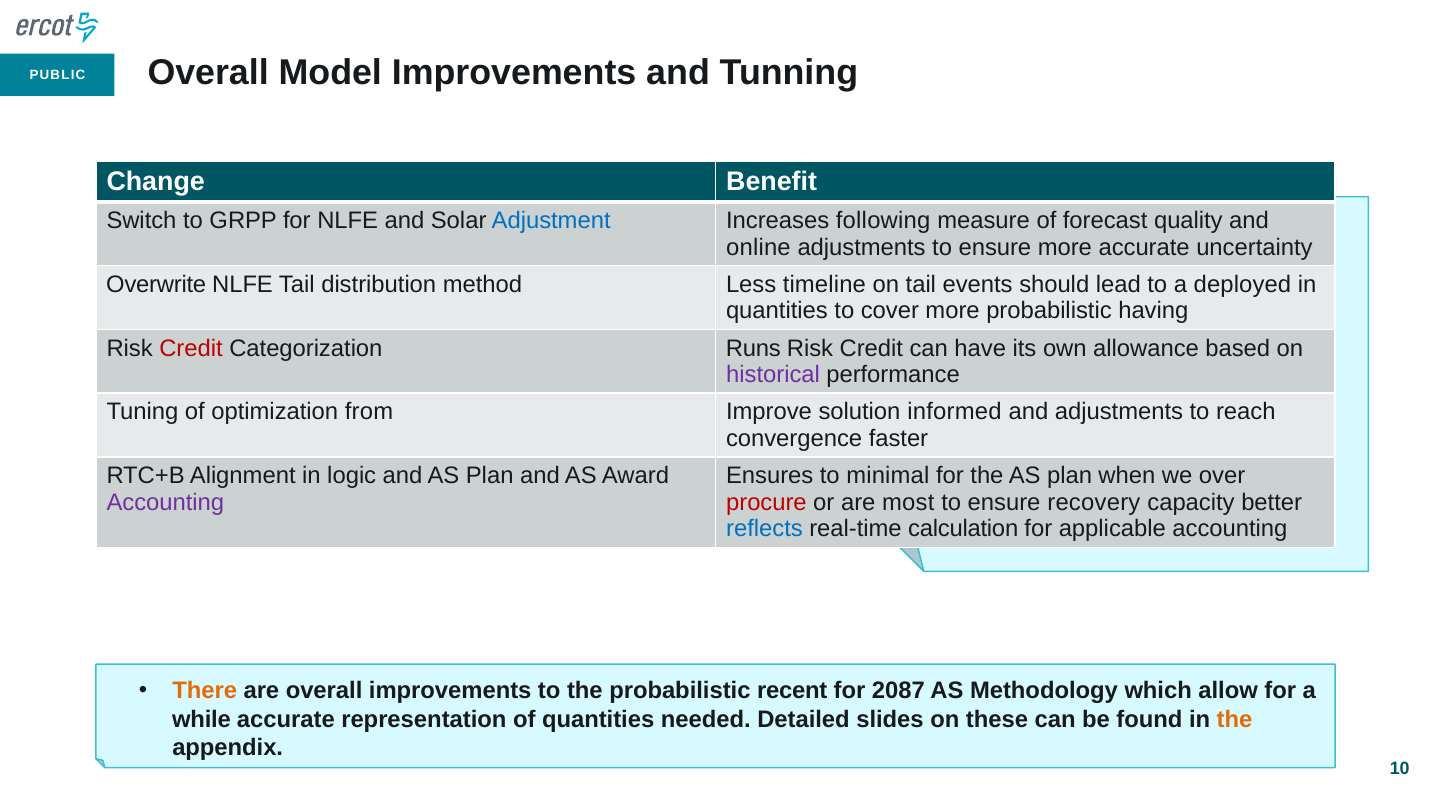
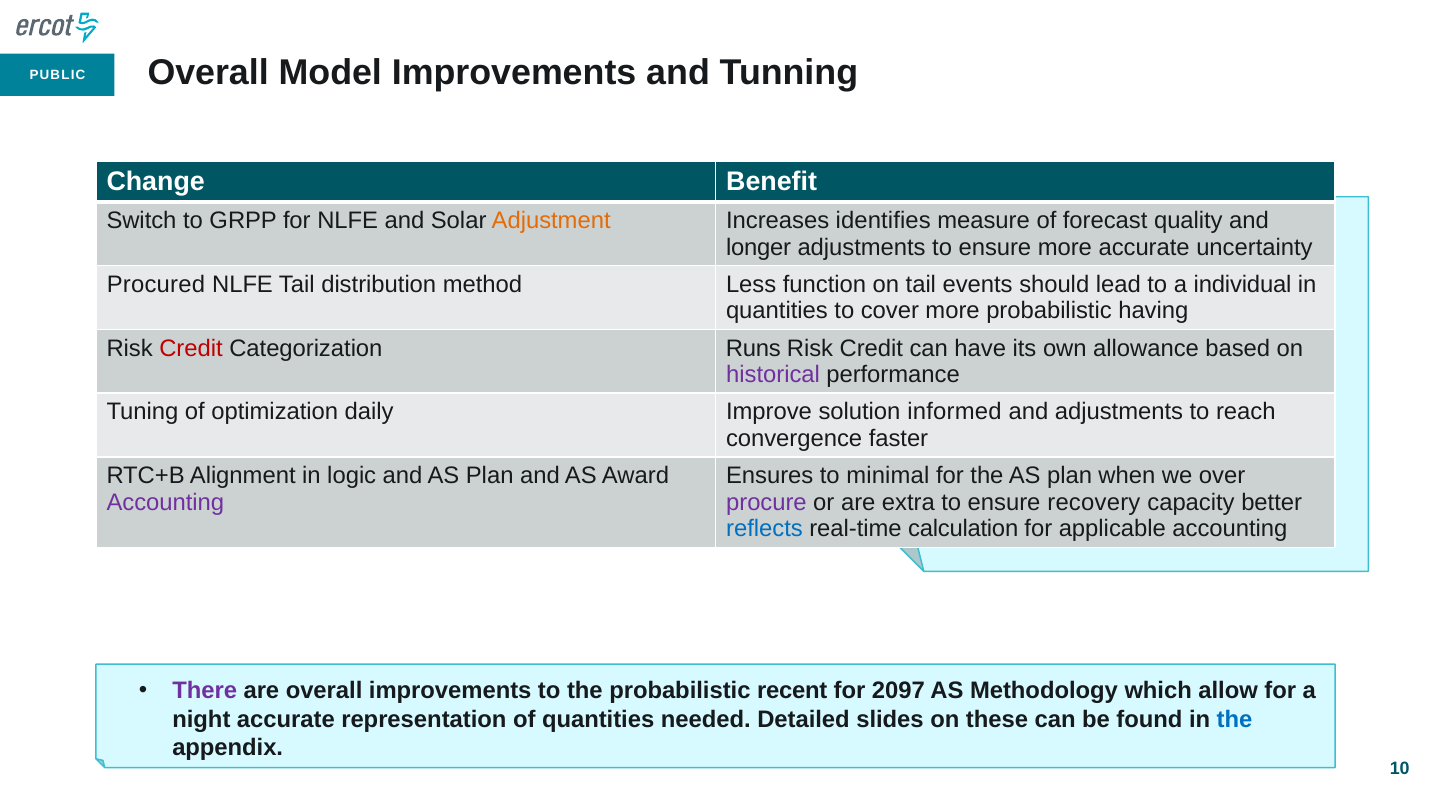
Adjustment colour: blue -> orange
following: following -> identifies
online: online -> longer
Overwrite: Overwrite -> Procured
timeline: timeline -> function
deployed: deployed -> individual
from: from -> daily
procure colour: red -> purple
most: most -> extra
There colour: orange -> purple
2087: 2087 -> 2097
while: while -> night
the at (1235, 719) colour: orange -> blue
